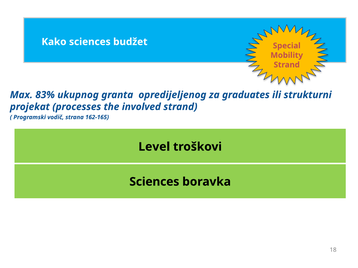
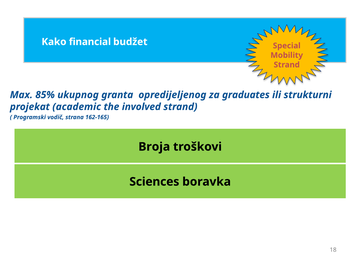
Kako sciences: sciences -> financial
83%: 83% -> 85%
processes: processes -> academic
Level: Level -> Broja
